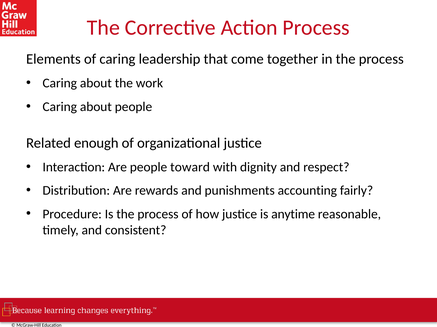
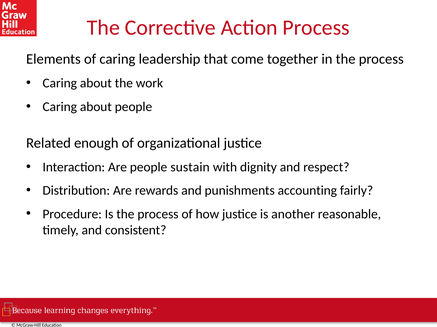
toward: toward -> sustain
anytime: anytime -> another
